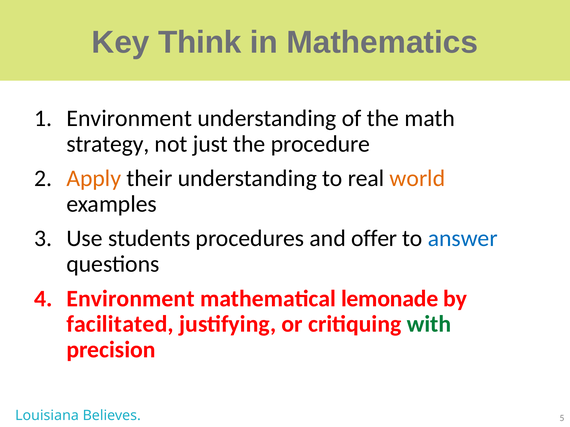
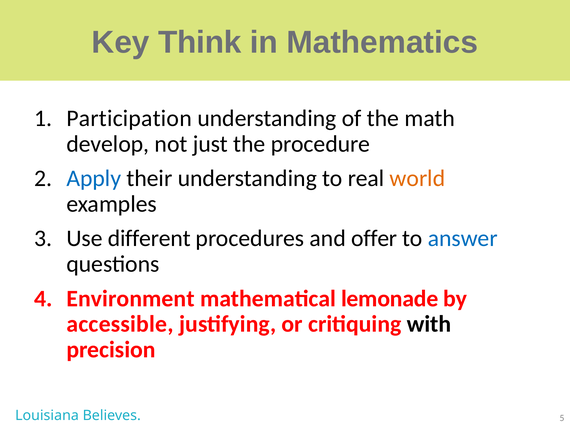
Environment at (129, 119): Environment -> Participation
strategy: strategy -> develop
Apply colour: orange -> blue
students: students -> different
facilitated: facilitated -> accessible
with colour: green -> black
